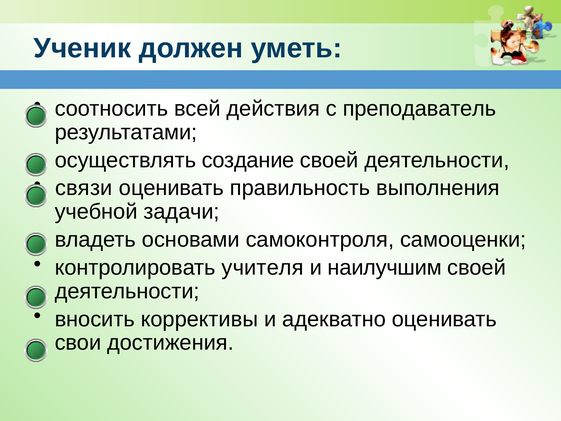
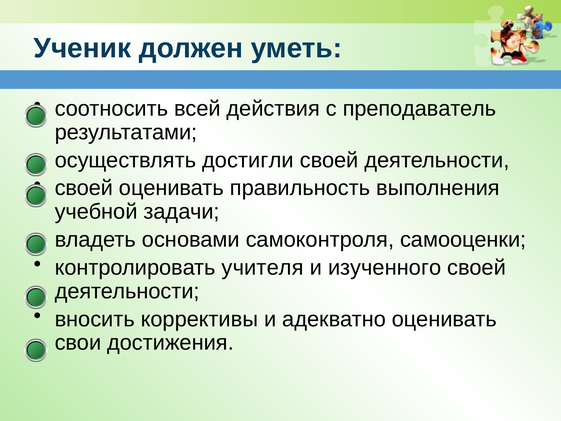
создание: создание -> достигли
связи at (84, 188): связи -> своей
наилучшим: наилучшим -> изученного
